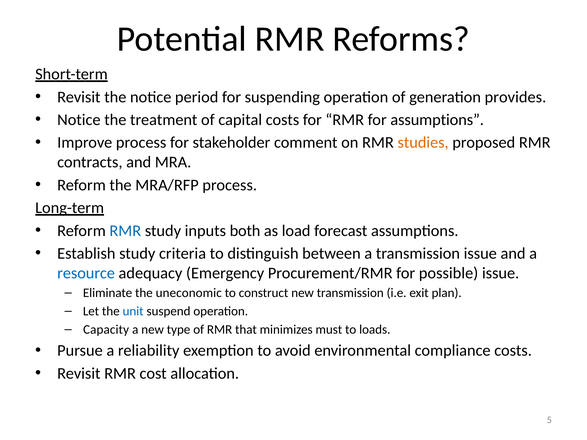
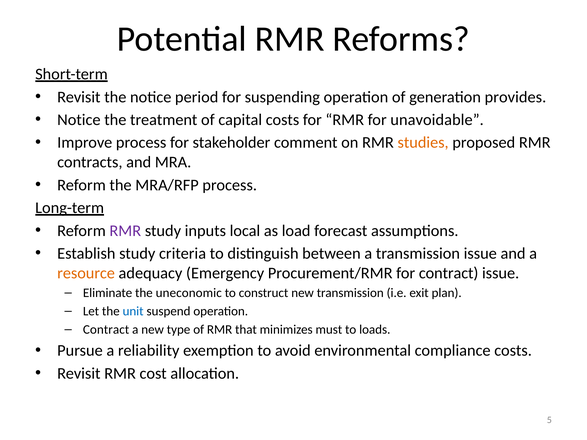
for assumptions: assumptions -> unavoidable
RMR at (125, 231) colour: blue -> purple
both: both -> local
resource colour: blue -> orange
for possible: possible -> contract
Capacity at (106, 330): Capacity -> Contract
